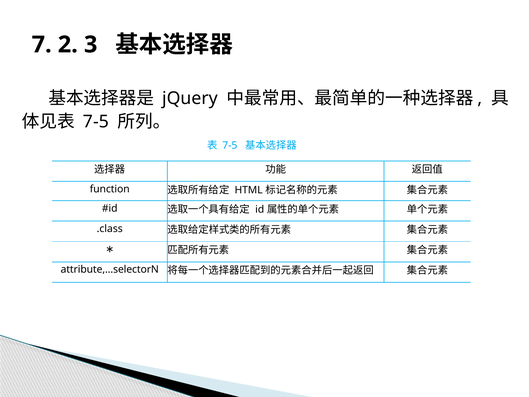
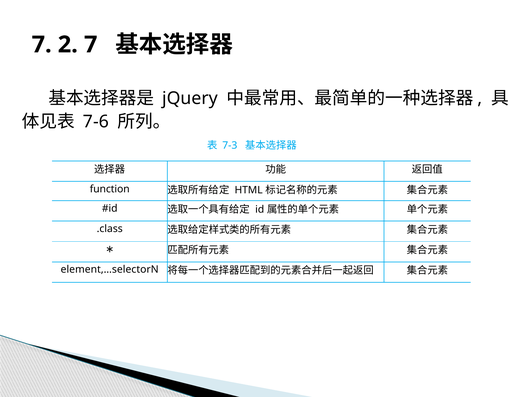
2 3: 3 -> 7
7-5 at (96, 122): 7-5 -> 7-6
7-5 at (230, 145): 7-5 -> 7-3
attribute,…selectorN: attribute,…selectorN -> element,…selectorN
